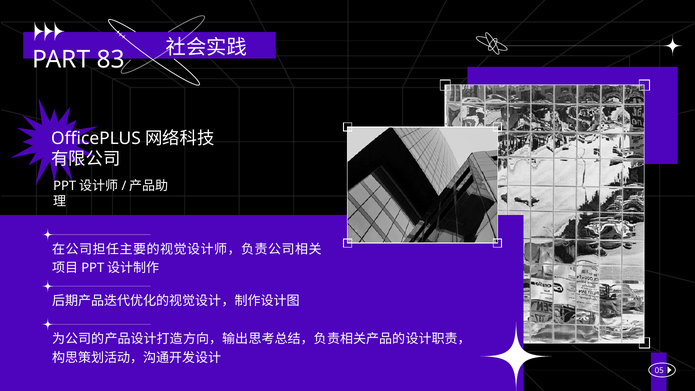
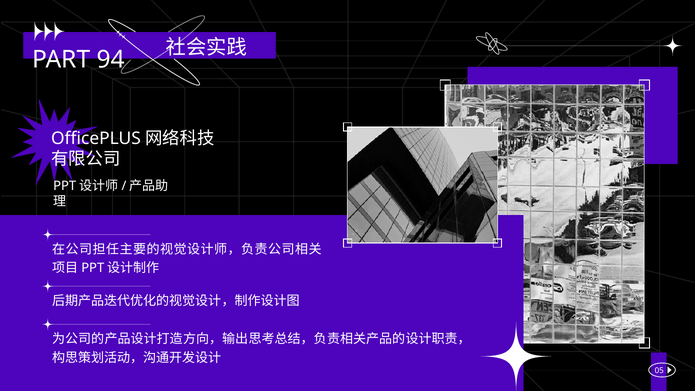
83: 83 -> 94
